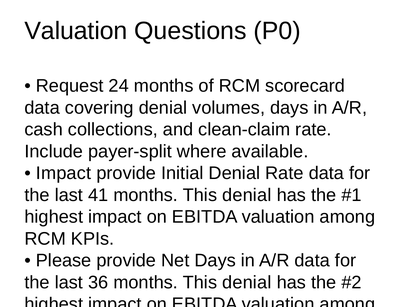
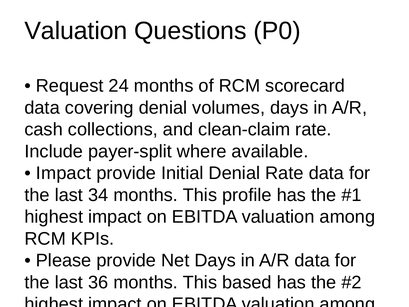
41: 41 -> 34
denial at (247, 195): denial -> profile
36 months This denial: denial -> based
